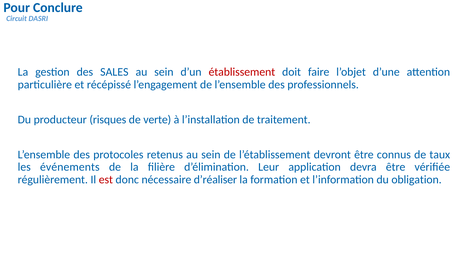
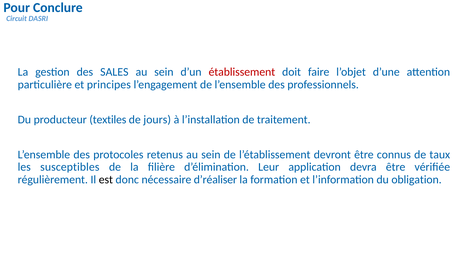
récépissé: récépissé -> principes
risques: risques -> textiles
verte: verte -> jours
événements: événements -> susceptibles
est colour: red -> black
